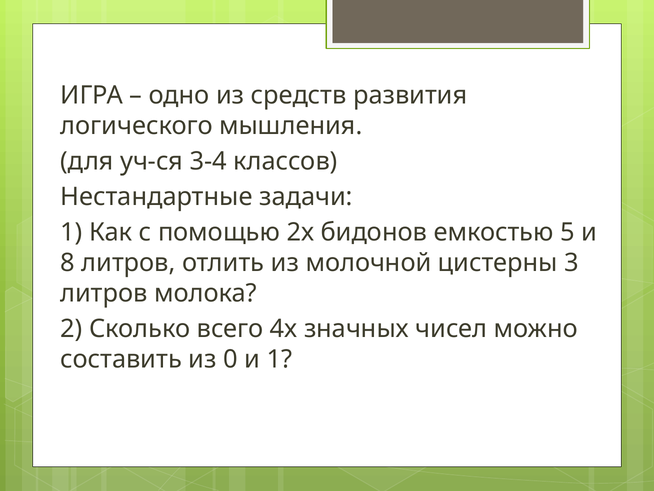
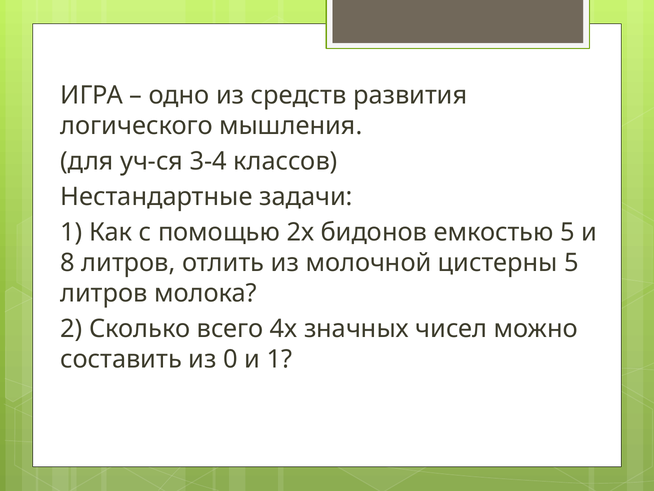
цистерны 3: 3 -> 5
